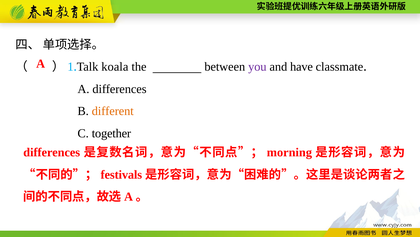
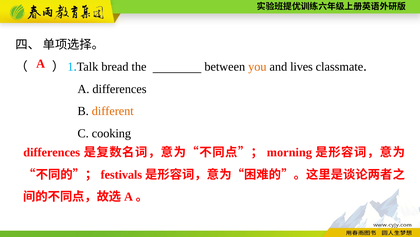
koala: koala -> bread
you colour: purple -> orange
have: have -> lives
together: together -> cooking
